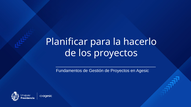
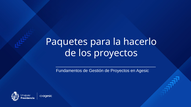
Planificar: Planificar -> Paquetes
